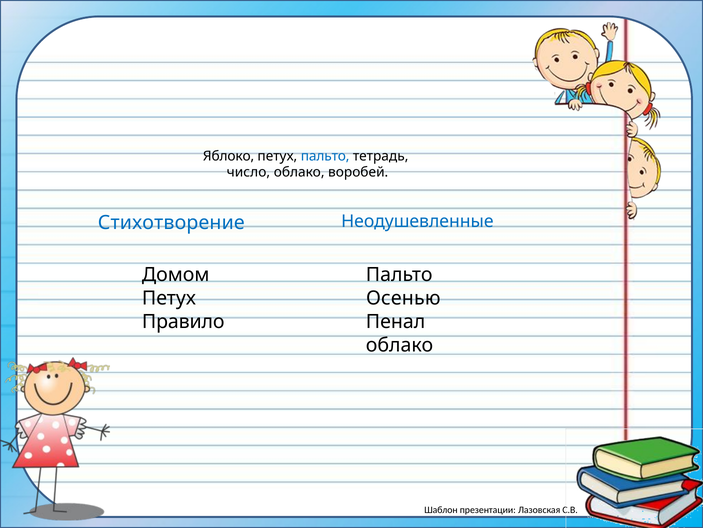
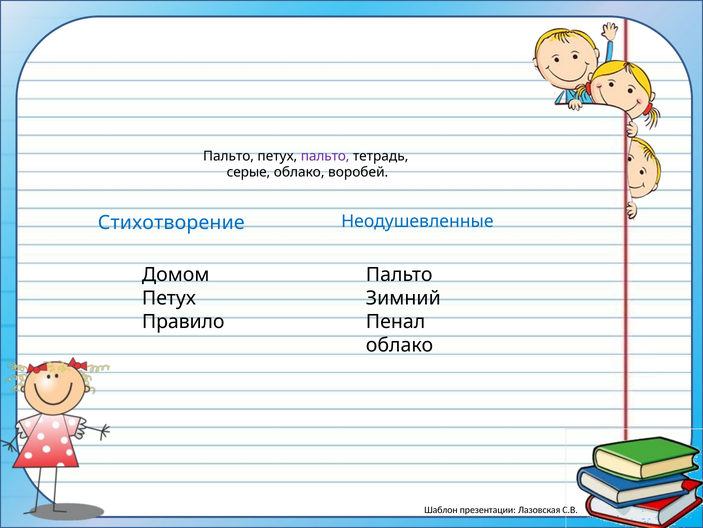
Яблоко at (229, 156): Яблоко -> Пальто
пальто at (325, 156) colour: blue -> purple
число: число -> серые
Осенью: Осенью -> Зимний
